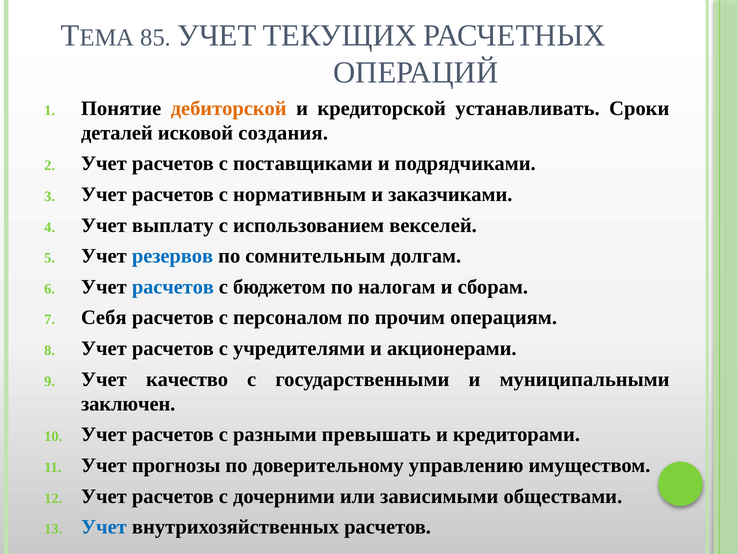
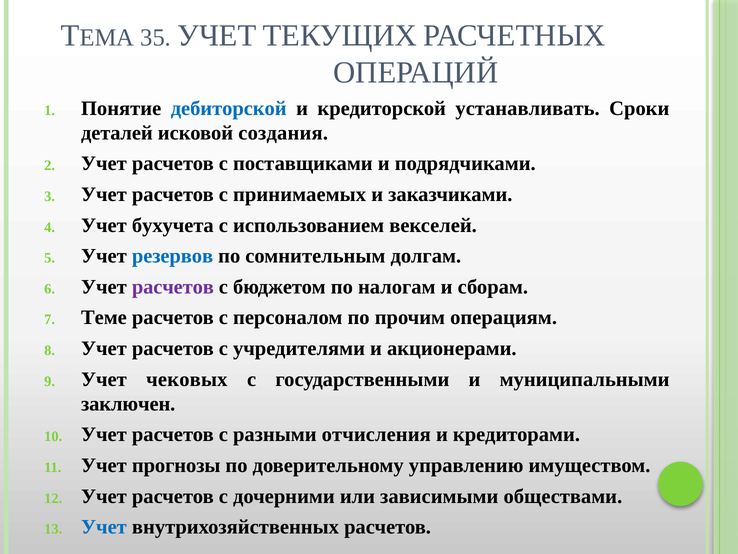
85: 85 -> 35
дебиторской colour: orange -> blue
нормативным: нормативным -> принимаемых
выплату: выплату -> бухучета
расчетов at (173, 287) colour: blue -> purple
Себя: Себя -> Теме
качество: качество -> чековых
превышать: превышать -> отчисления
